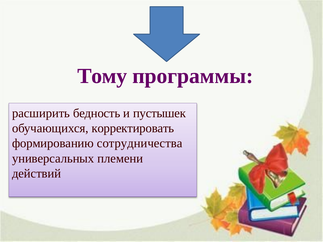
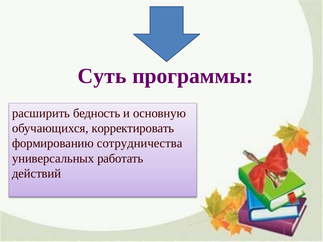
Тому: Тому -> Суть
пустышек: пустышек -> основную
племени: племени -> работать
